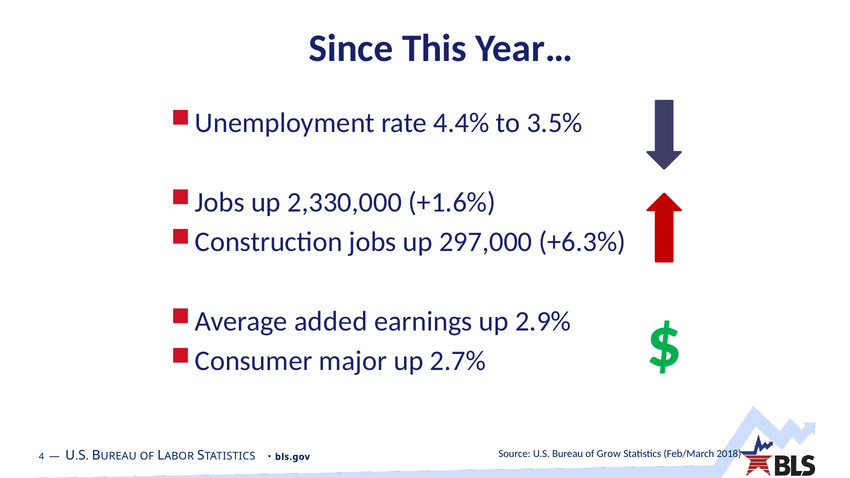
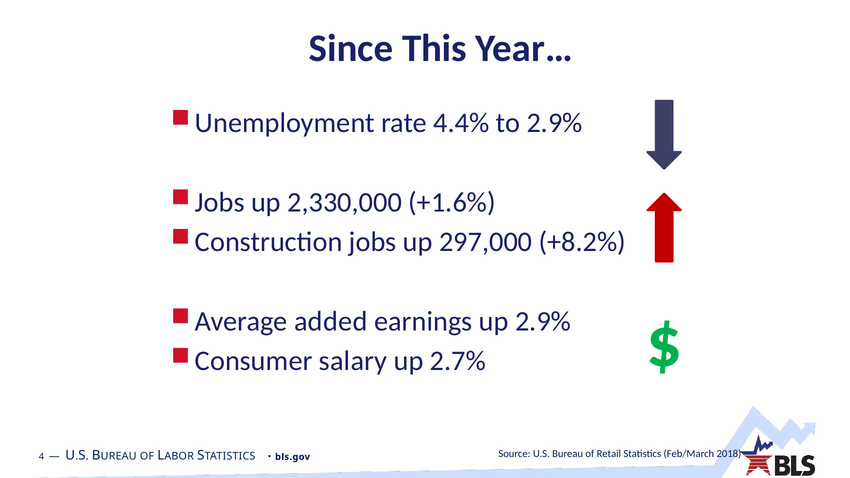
to 3.5%: 3.5% -> 2.9%
+6.3%: +6.3% -> +8.2%
major: major -> salary
Grow: Grow -> Retail
